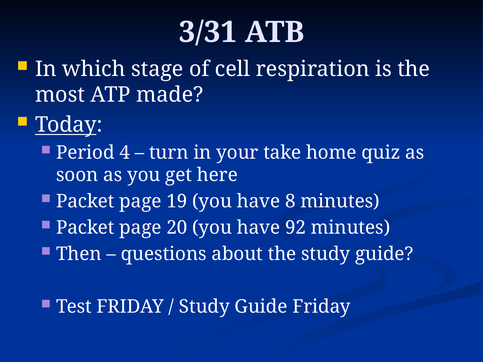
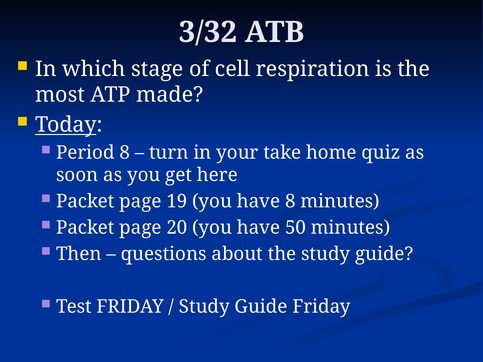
3/31: 3/31 -> 3/32
Period 4: 4 -> 8
92: 92 -> 50
